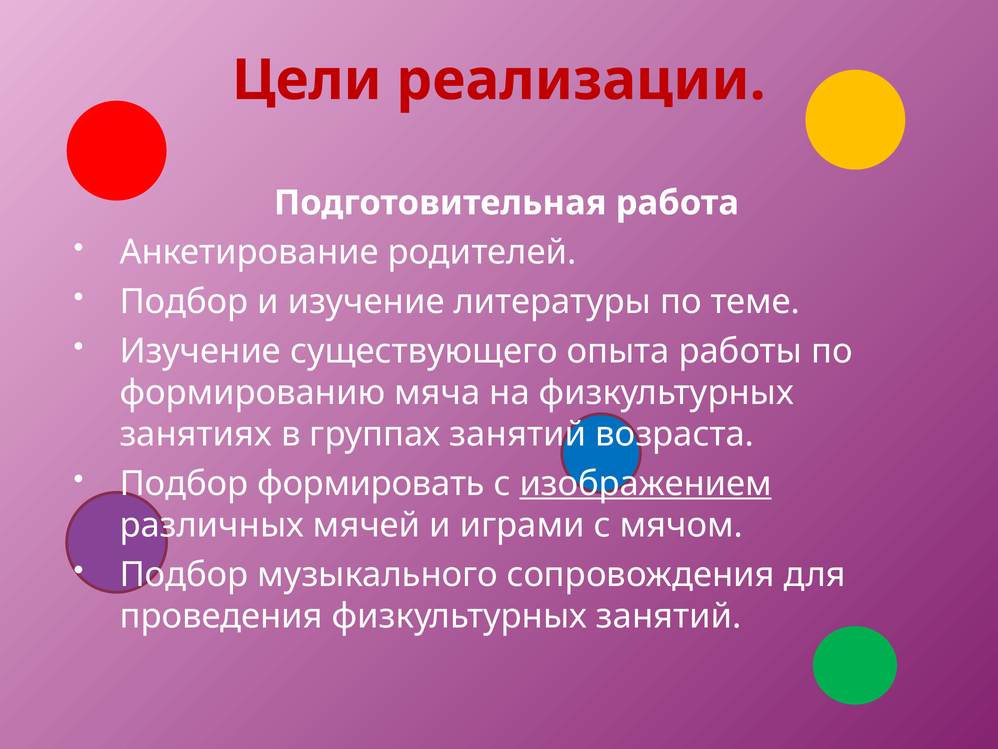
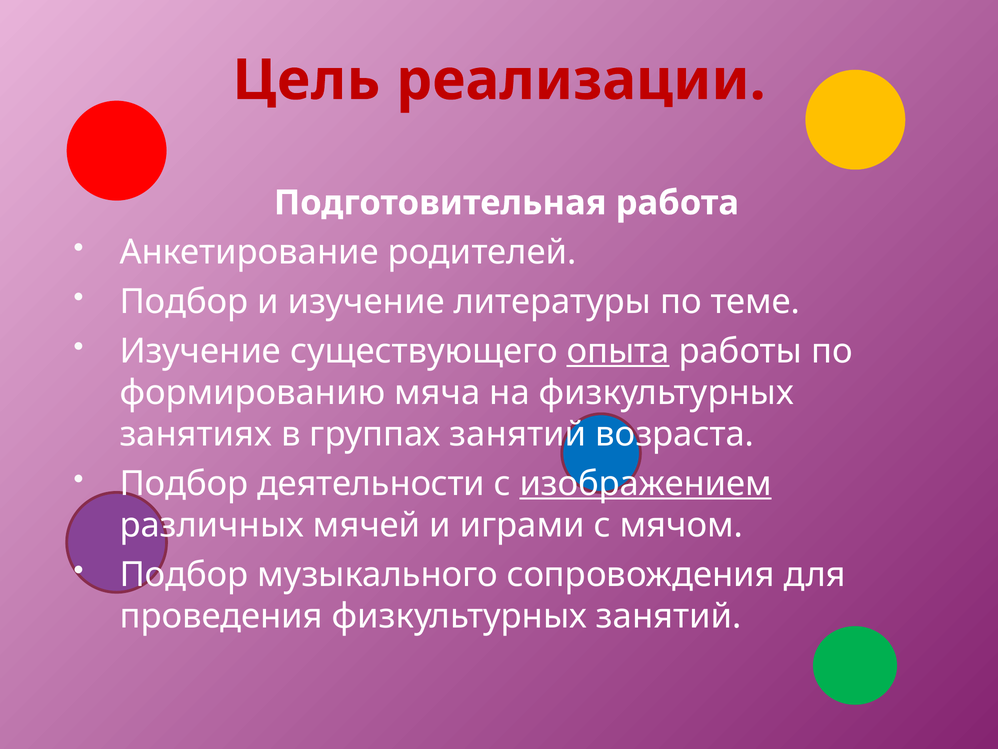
Цели: Цели -> Цель
опыта underline: none -> present
формировать: формировать -> деятельности
